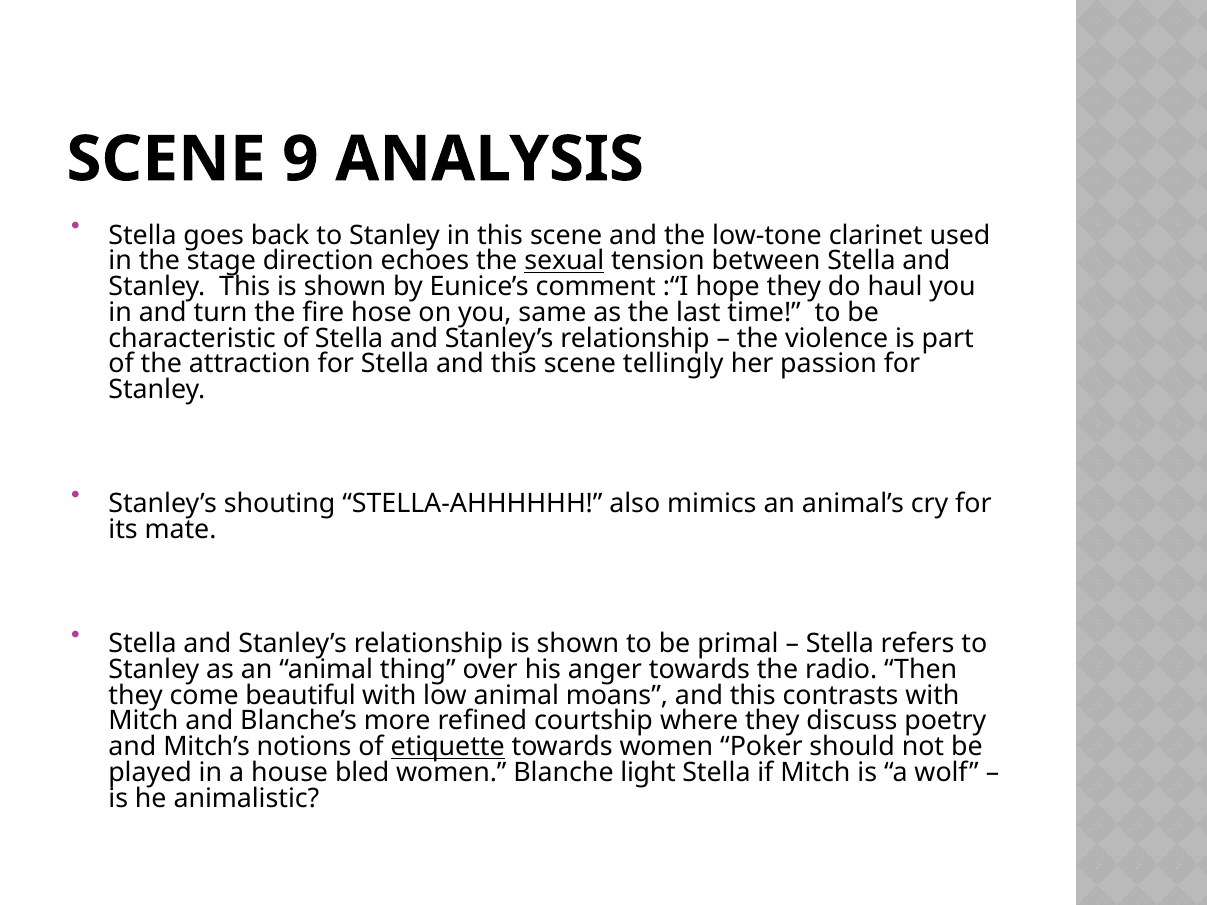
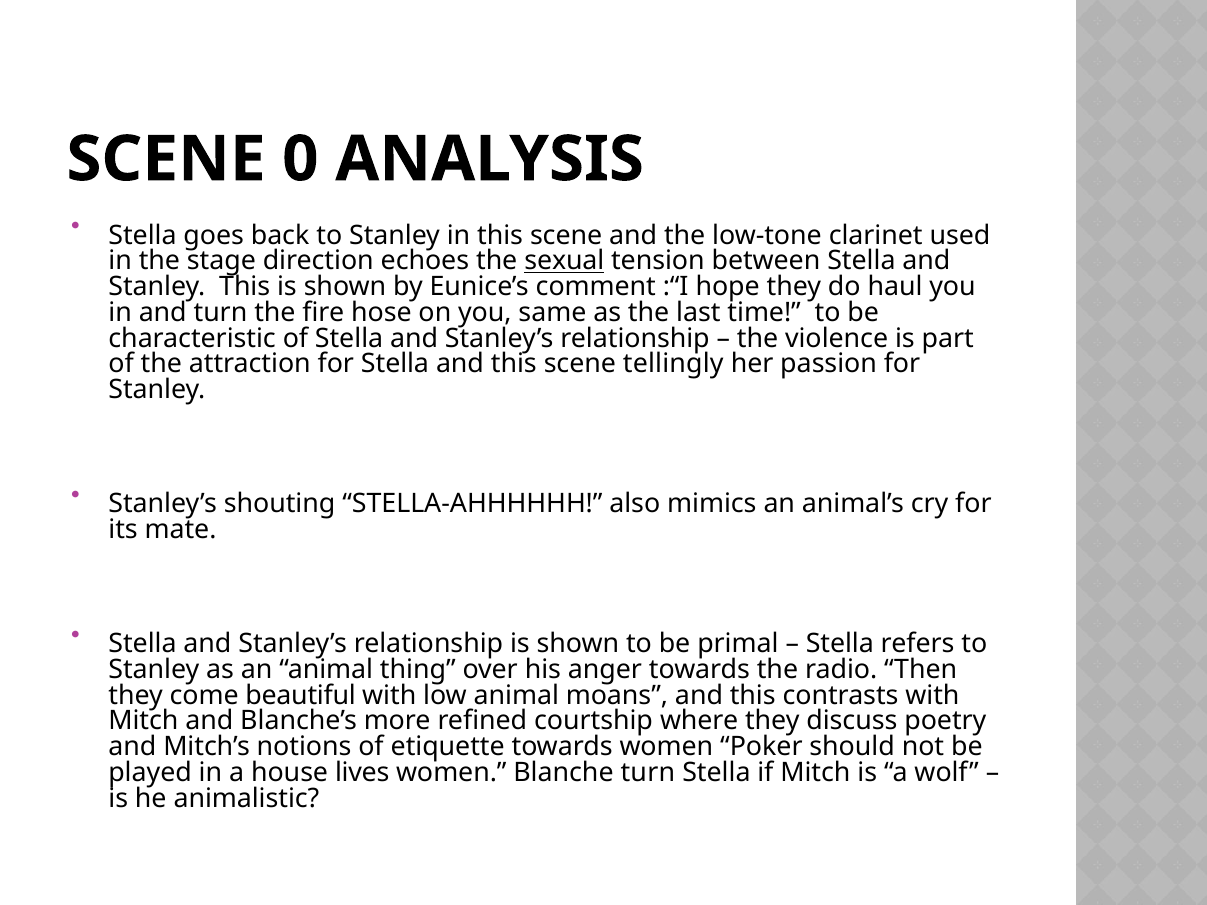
9: 9 -> 0
etiquette underline: present -> none
bled: bled -> lives
Blanche light: light -> turn
